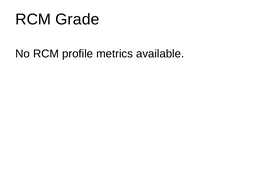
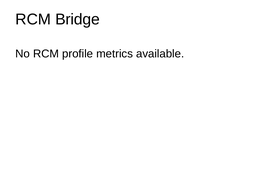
Grade: Grade -> Bridge
